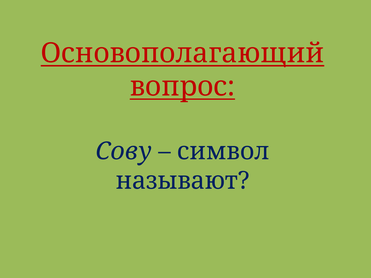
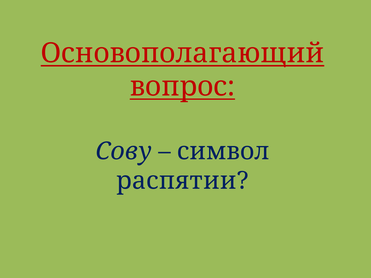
называют: называют -> распятии
